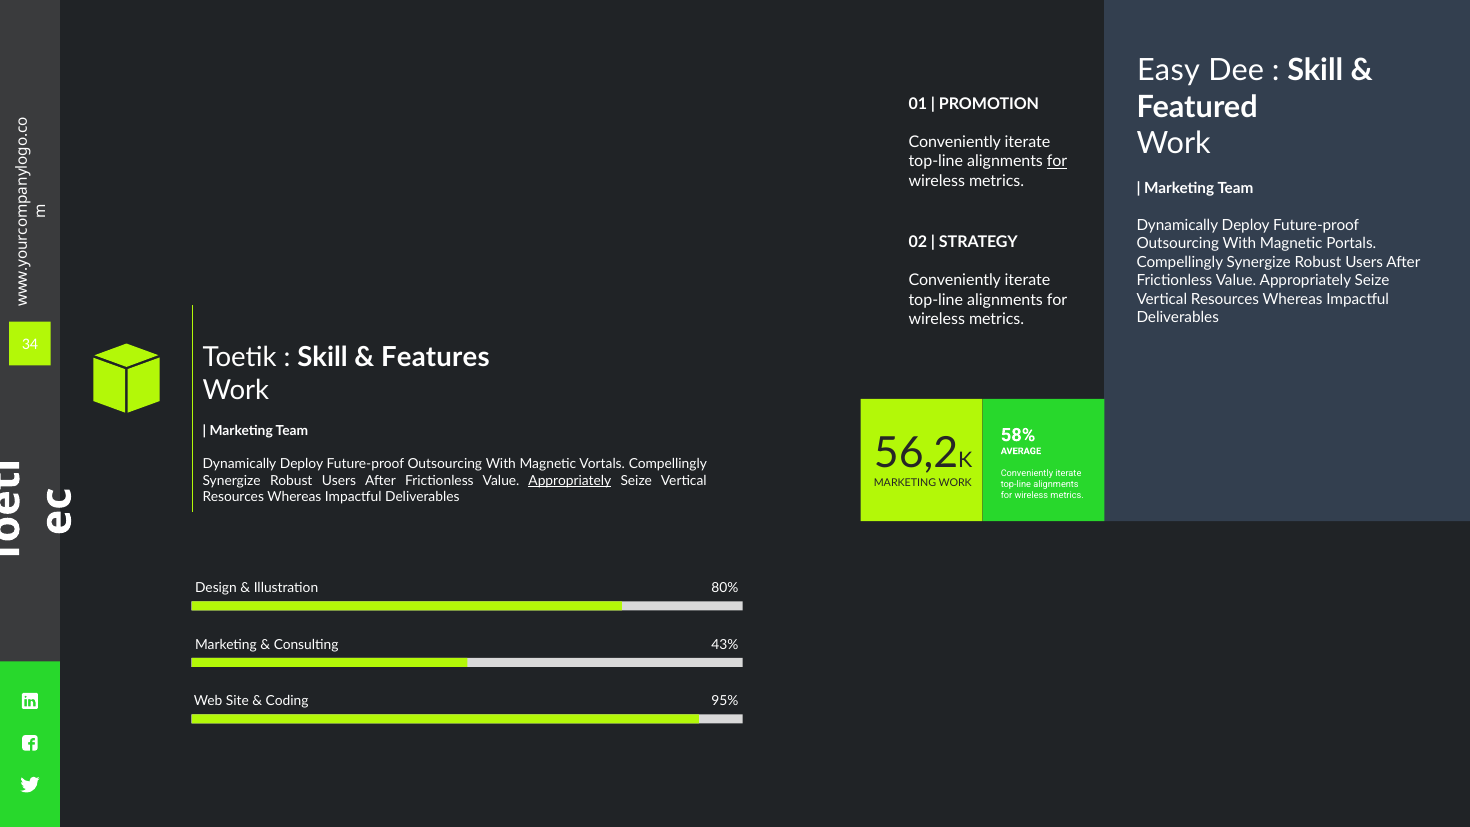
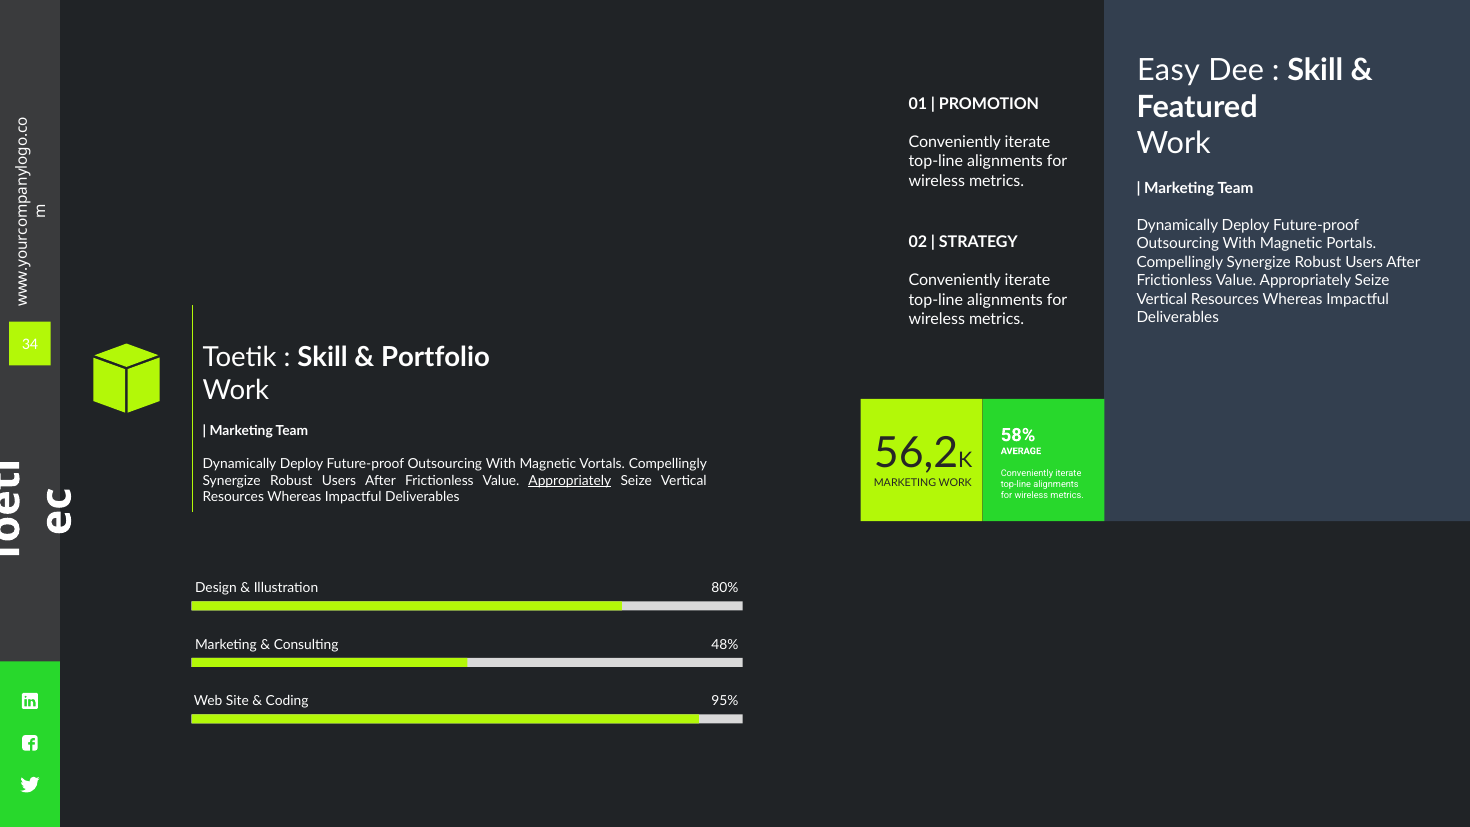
for at (1057, 162) underline: present -> none
Features: Features -> Portfolio
43%: 43% -> 48%
